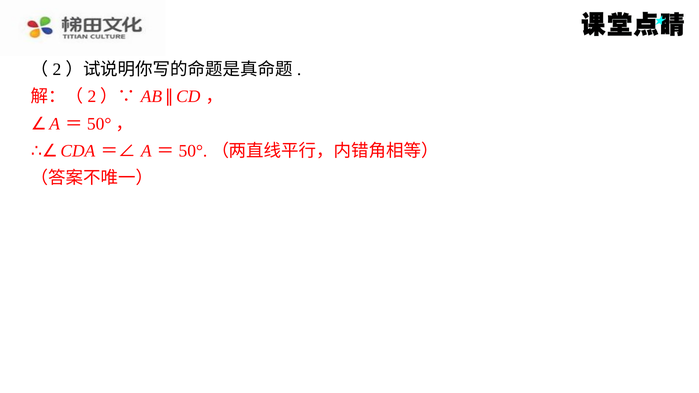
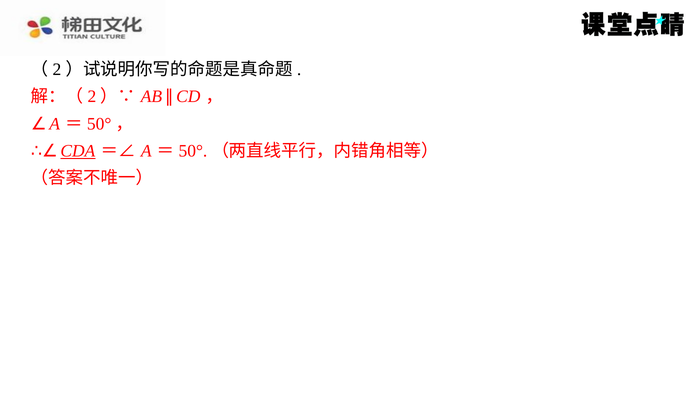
CDA underline: none -> present
